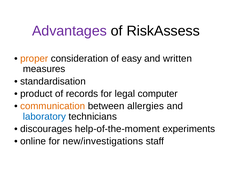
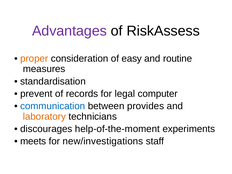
written: written -> routine
product: product -> prevent
communication colour: orange -> blue
allergies: allergies -> provides
laboratory colour: blue -> orange
online: online -> meets
